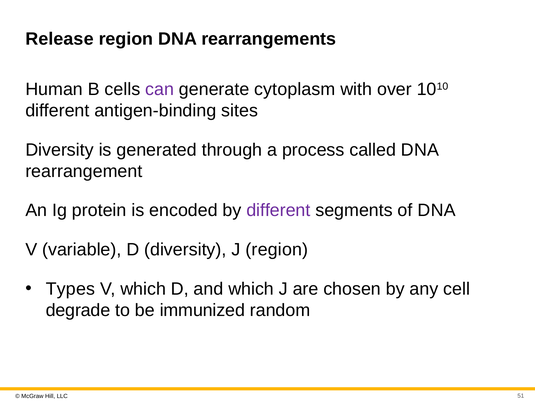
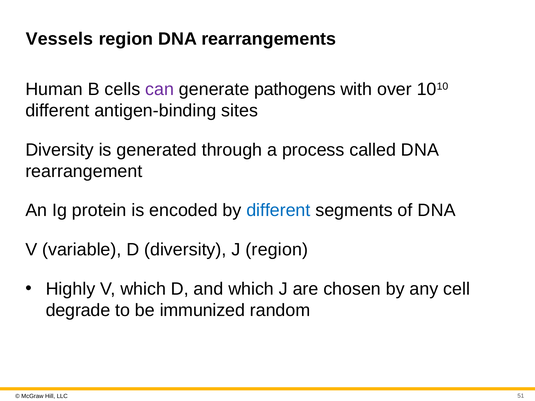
Release: Release -> Vessels
cytoplasm: cytoplasm -> pathogens
different at (278, 211) colour: purple -> blue
Types: Types -> Highly
